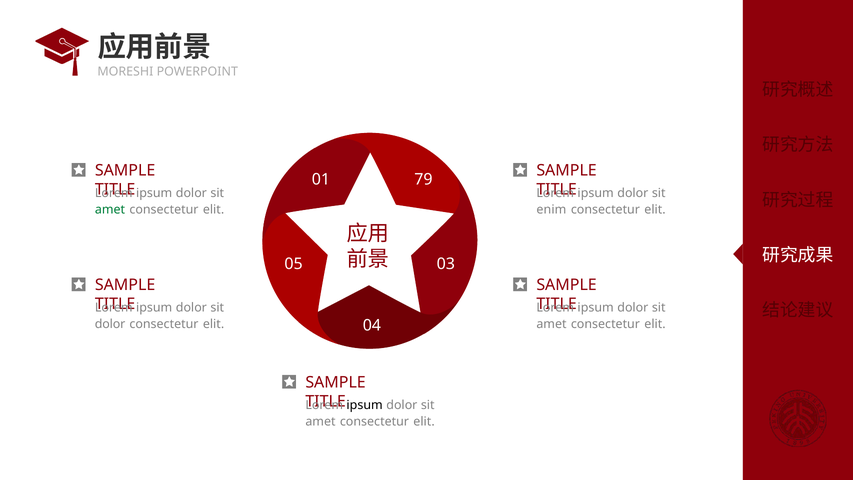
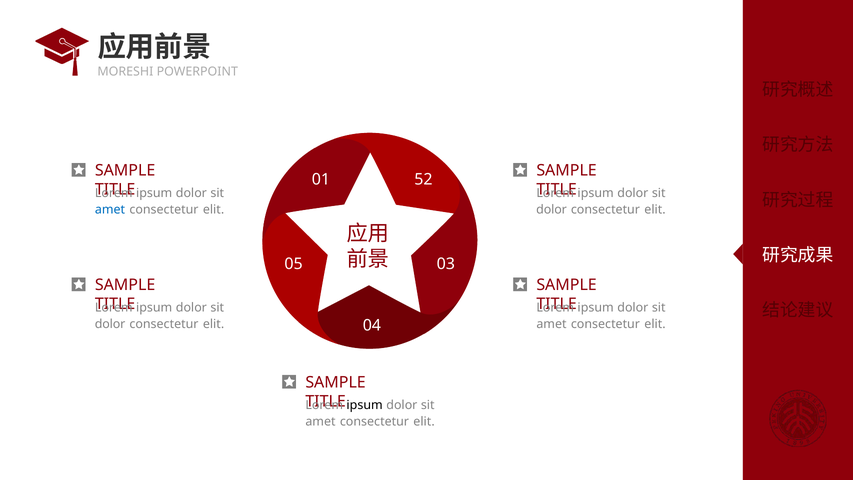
79: 79 -> 52
amet at (110, 209) colour: green -> blue
enim at (551, 209): enim -> dolor
